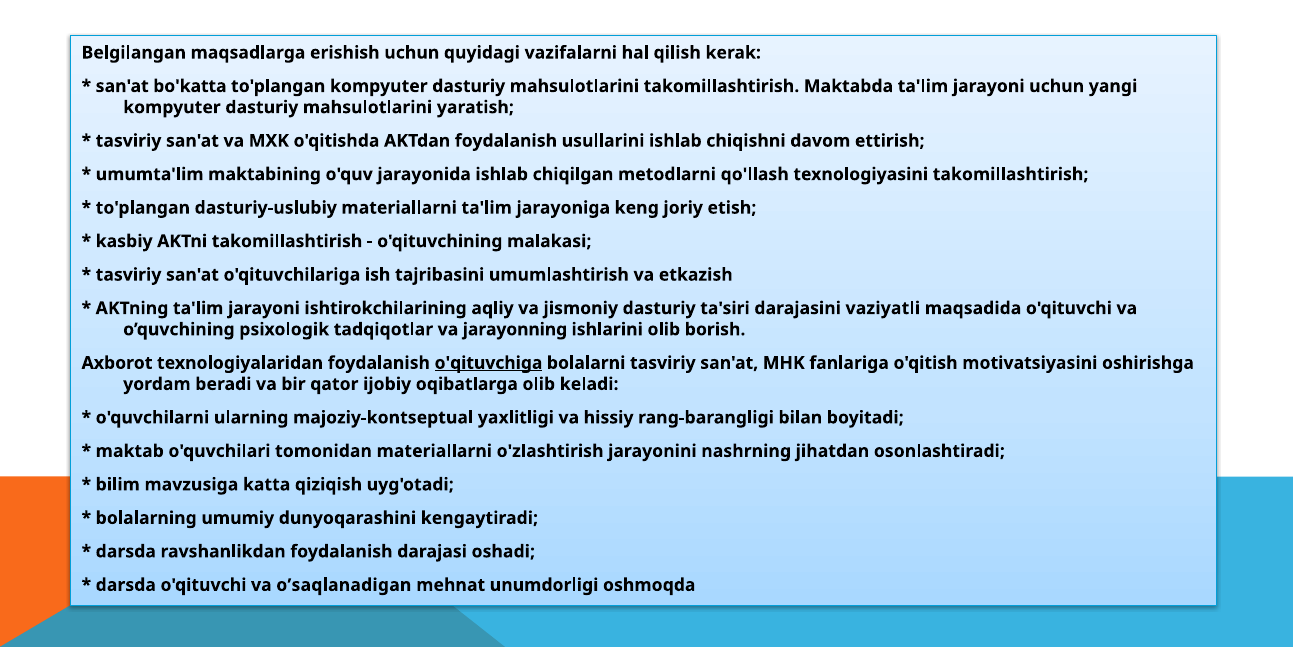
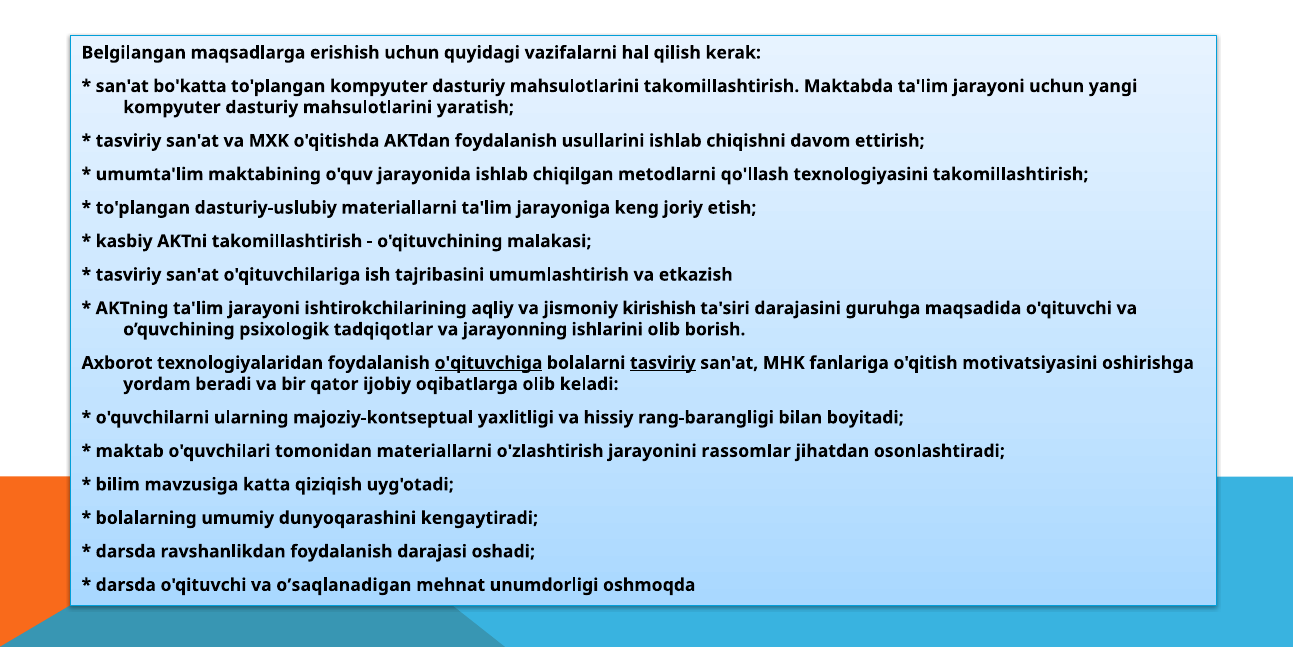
jismoniy dasturiy: dasturiy -> kirishish
vaziyatli: vaziyatli -> guruhga
tasviriy at (663, 363) underline: none -> present
nashrning: nashrning -> rassomlar
